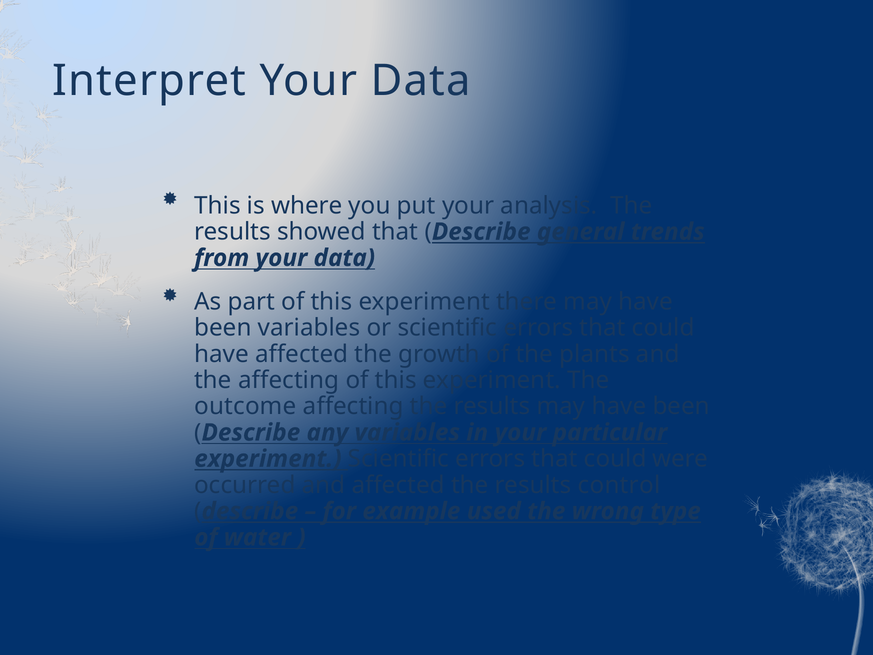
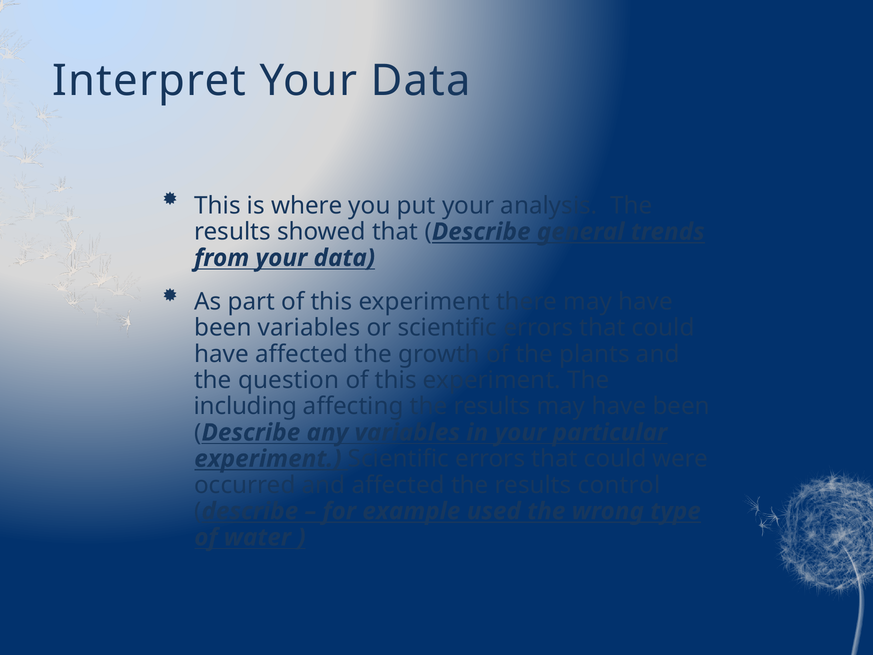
the affecting: affecting -> question
outcome: outcome -> including
